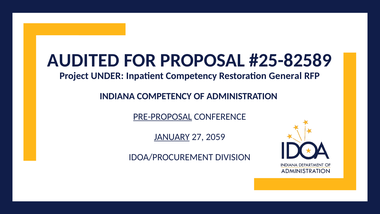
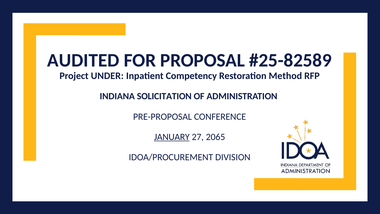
General: General -> Method
INDIANA COMPETENCY: COMPETENCY -> SOLICITATION
PRE-PROPOSAL underline: present -> none
2059: 2059 -> 2065
